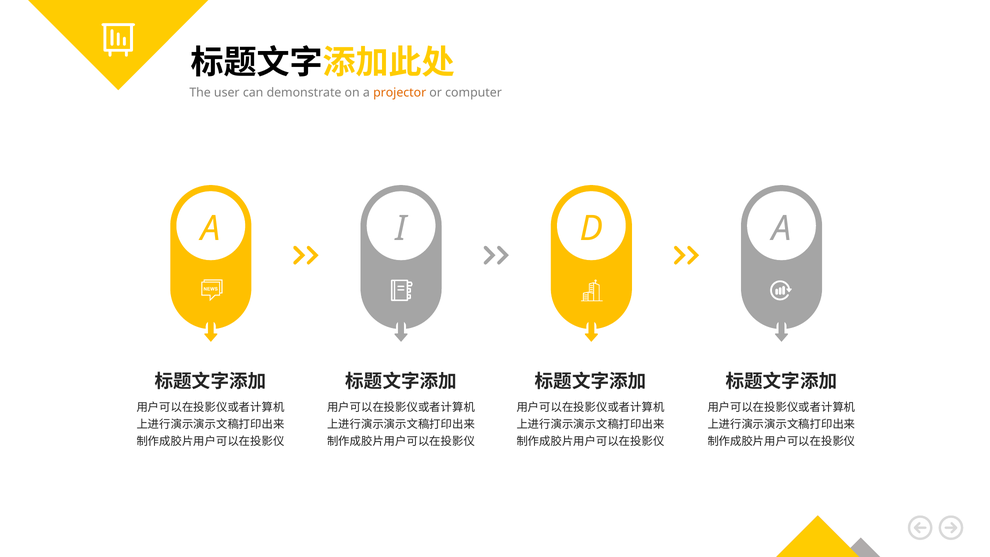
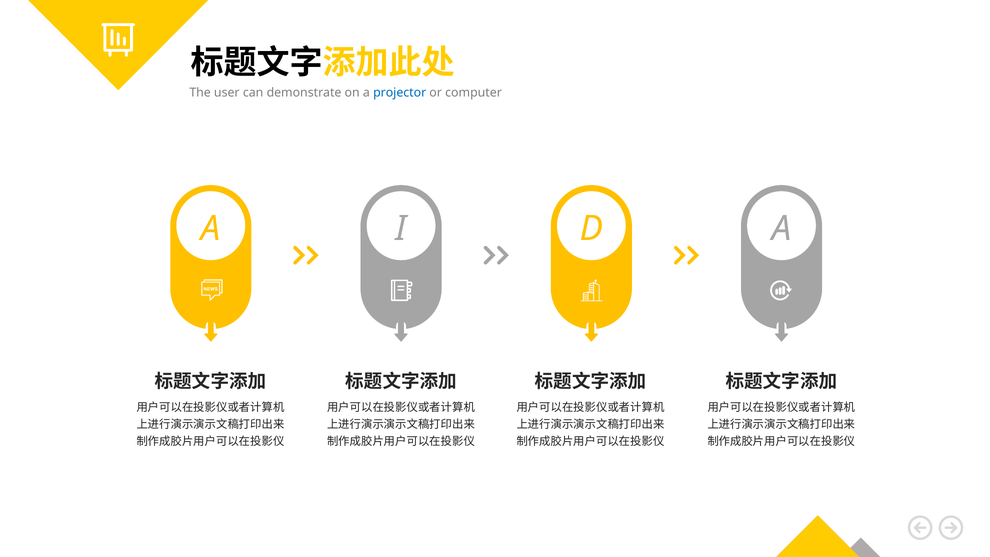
projector colour: orange -> blue
